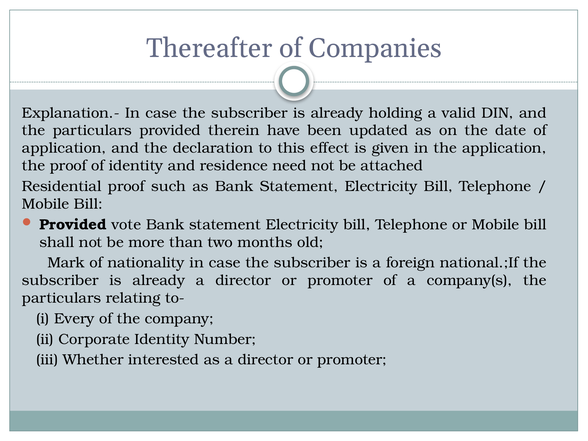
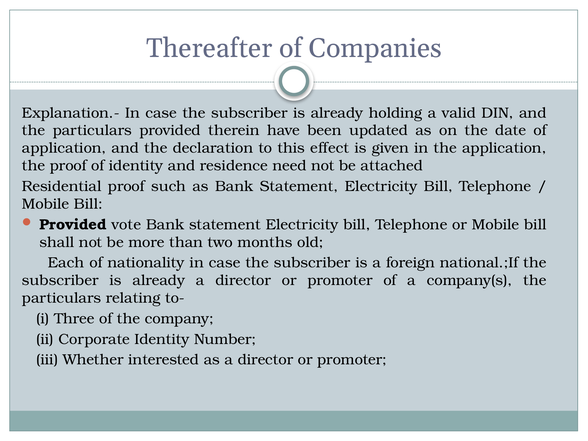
Mark: Mark -> Each
Every: Every -> Three
